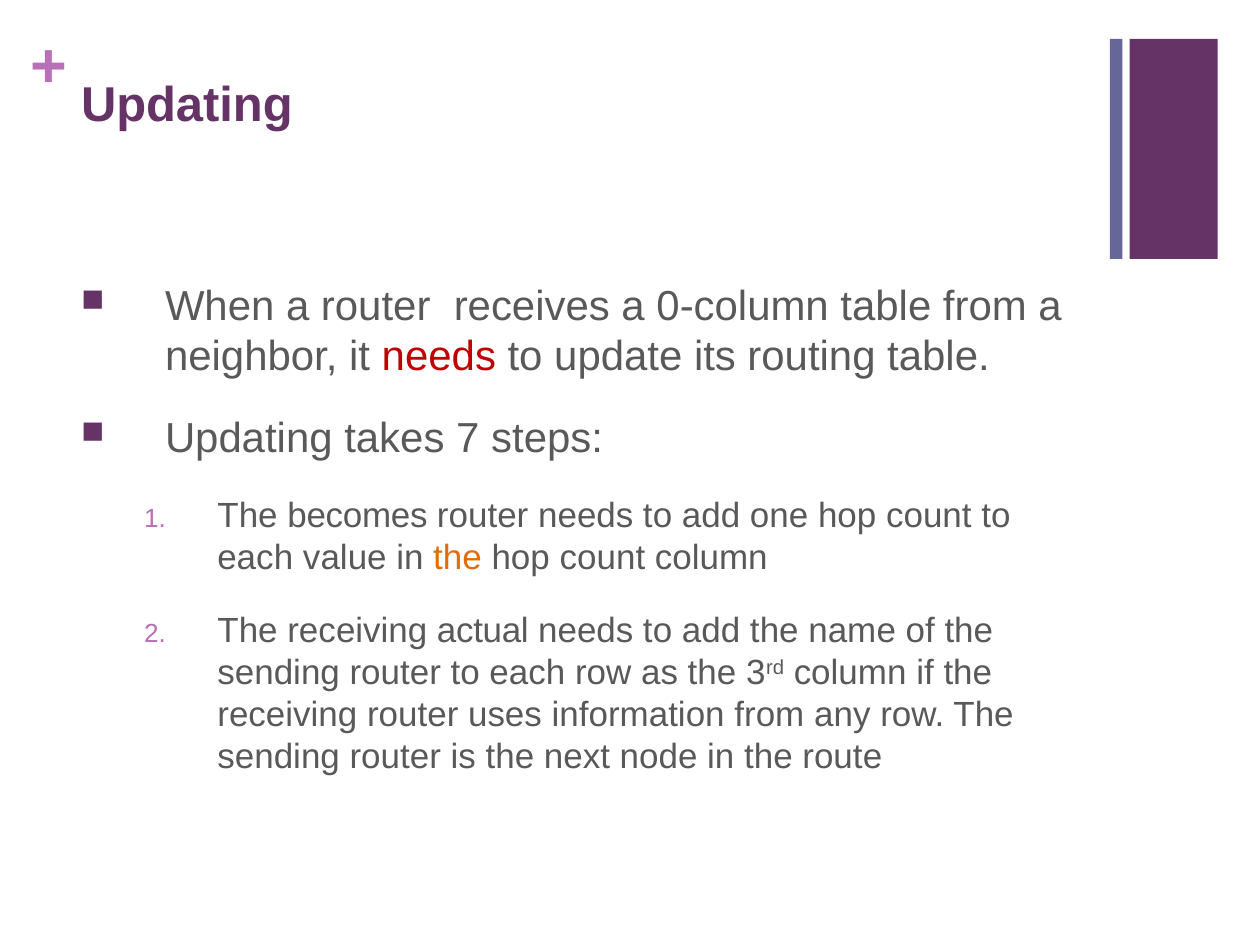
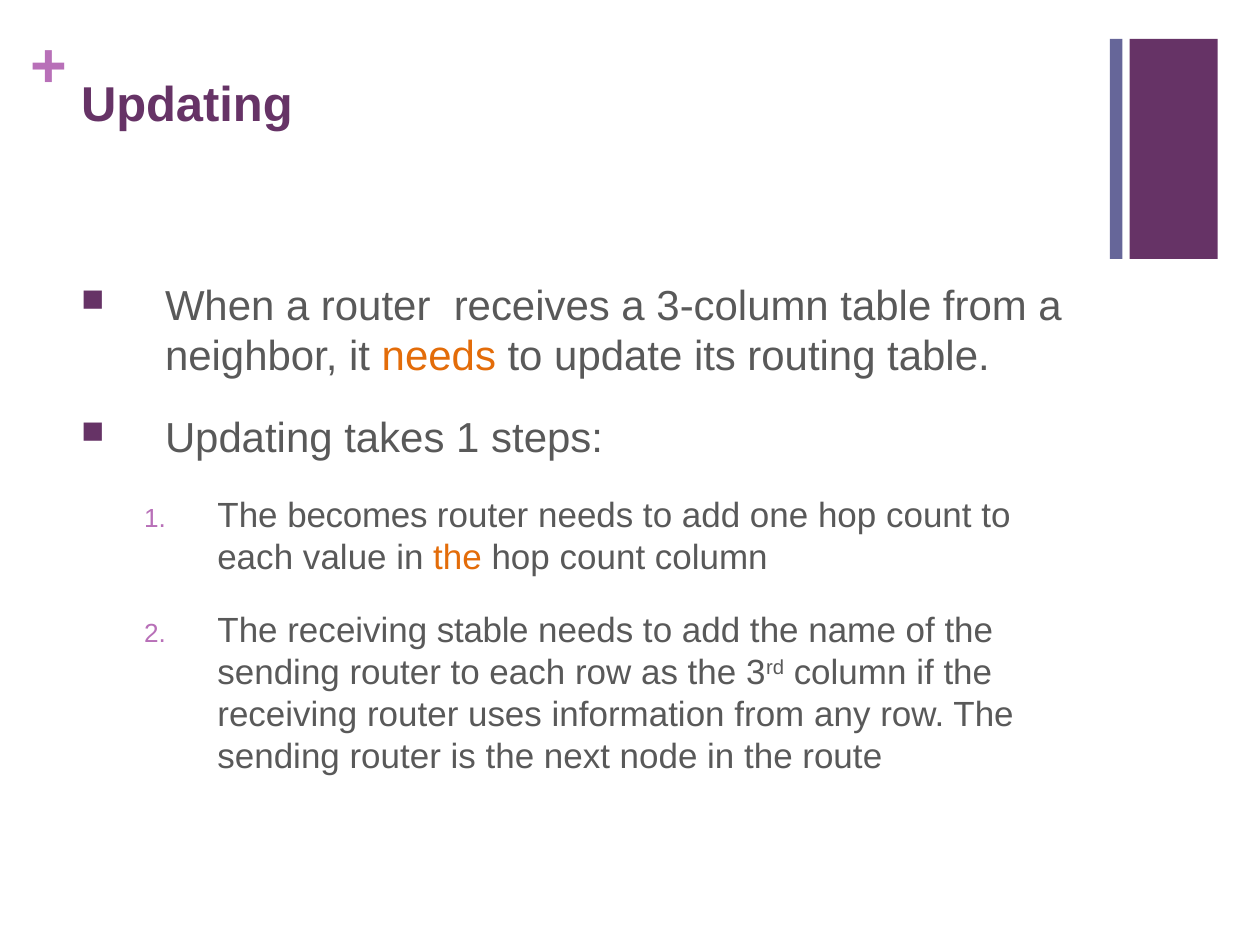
0-column: 0-column -> 3-column
needs at (439, 357) colour: red -> orange
takes 7: 7 -> 1
actual: actual -> stable
